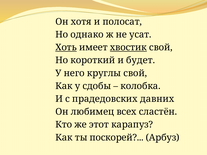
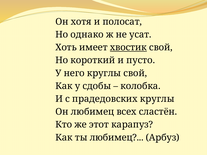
Хоть underline: present -> none
будет: будет -> пусто
прадедовских давних: давних -> круглы
ты поскорей: поскорей -> любимец
